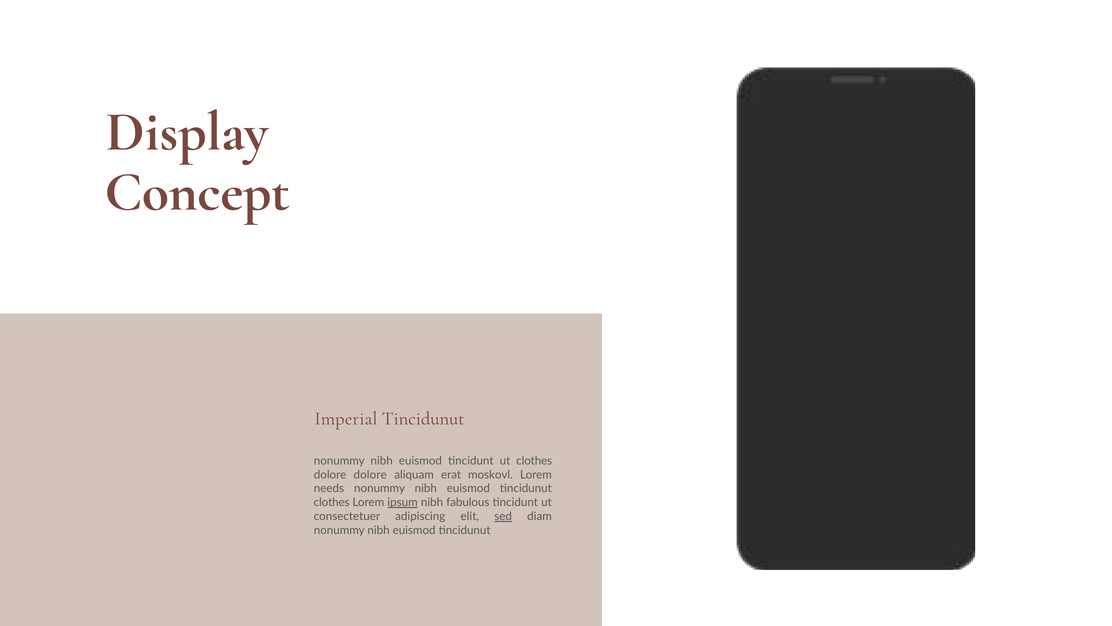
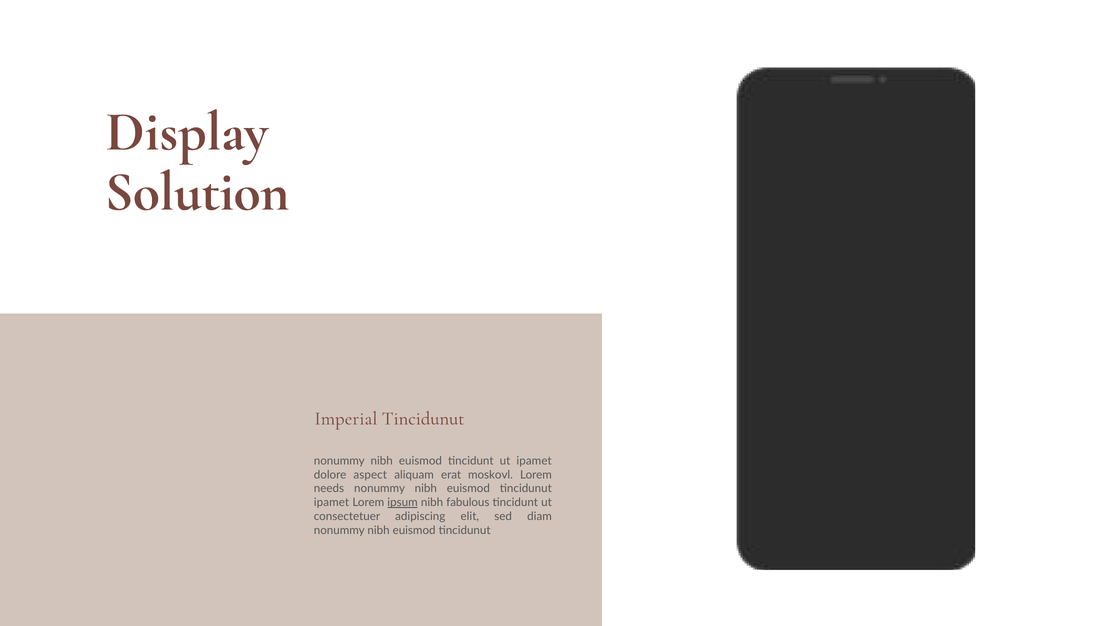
Concept: Concept -> Solution
ut clothes: clothes -> ipamet
dolore dolore: dolore -> aspect
clothes at (332, 502): clothes -> ipamet
sed underline: present -> none
